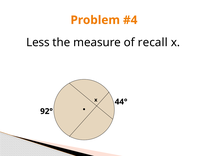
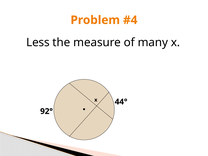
recall: recall -> many
